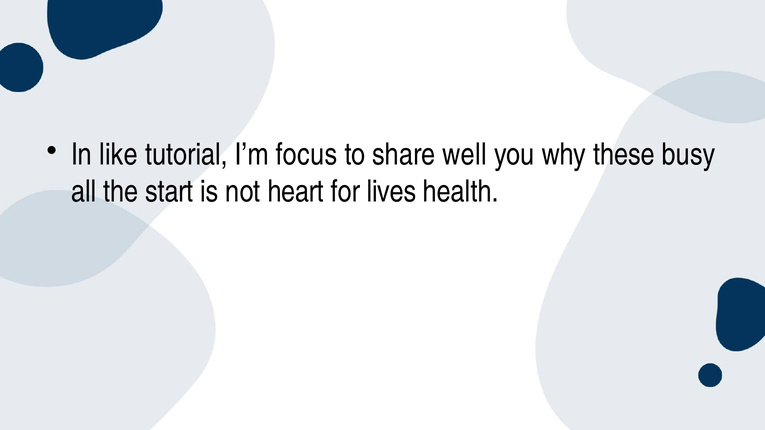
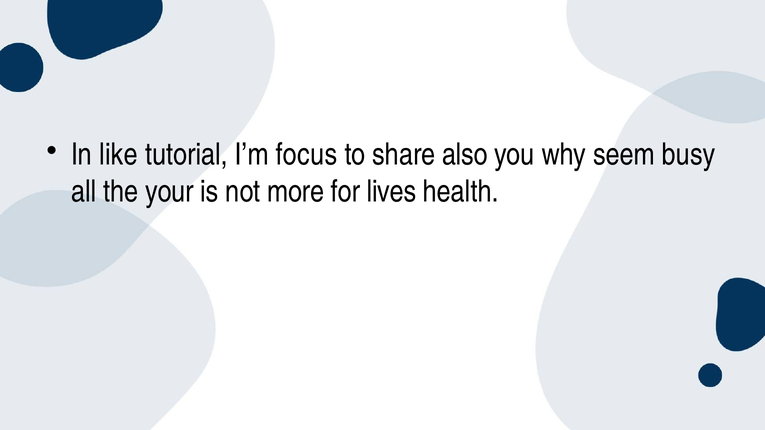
well: well -> also
these: these -> seem
start: start -> your
heart: heart -> more
